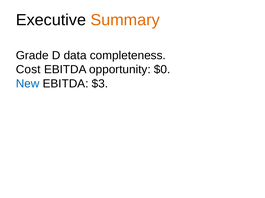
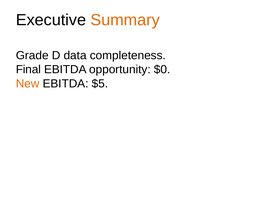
Cost: Cost -> Final
New colour: blue -> orange
$3: $3 -> $5
